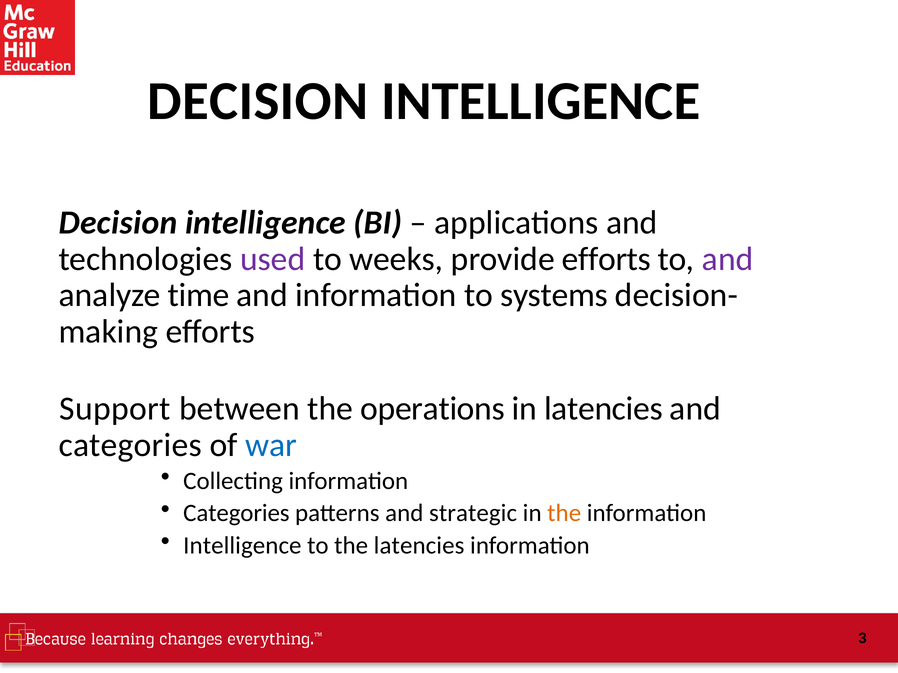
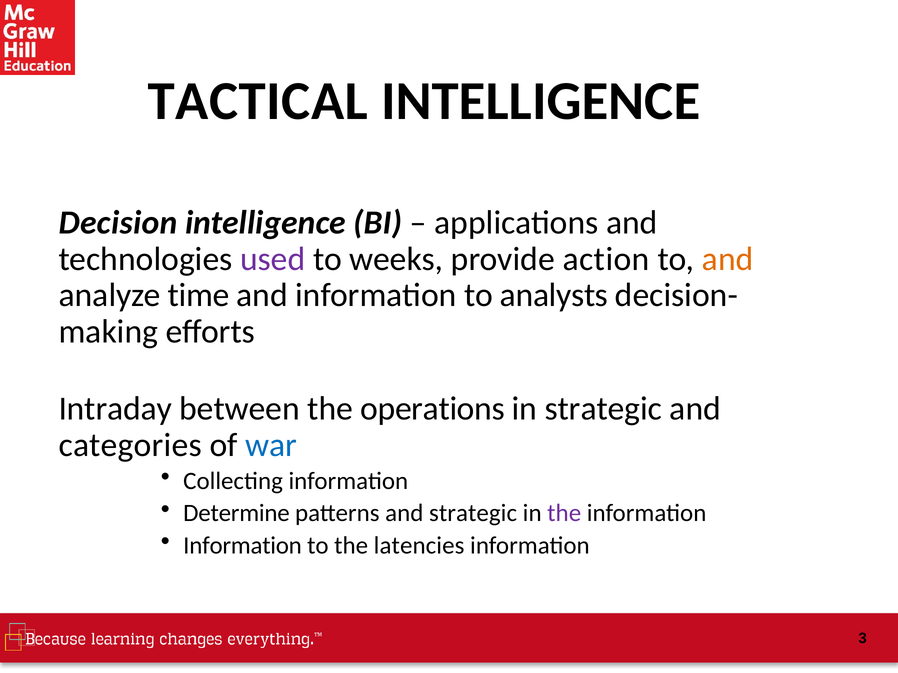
DECISION at (258, 101): DECISION -> TACTICAL
provide efforts: efforts -> action
and at (728, 259) colour: purple -> orange
systems: systems -> analysts
Support: Support -> Intraday
in latencies: latencies -> strategic
Categories at (236, 514): Categories -> Determine
the at (564, 514) colour: orange -> purple
Intelligence at (242, 546): Intelligence -> Information
